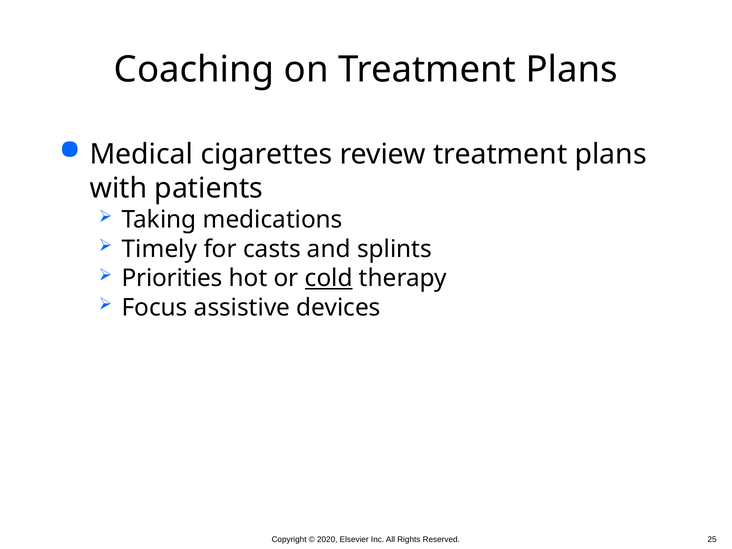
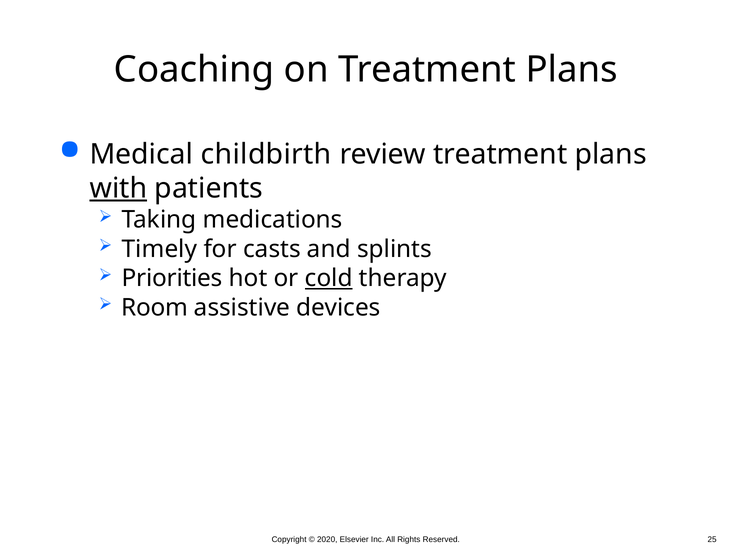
cigarettes: cigarettes -> childbirth
with underline: none -> present
Focus: Focus -> Room
